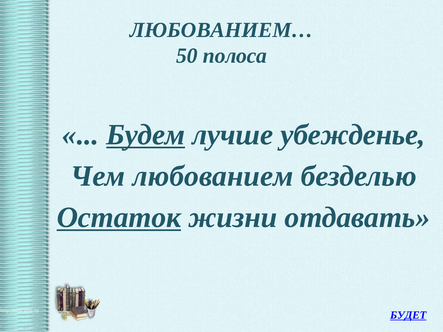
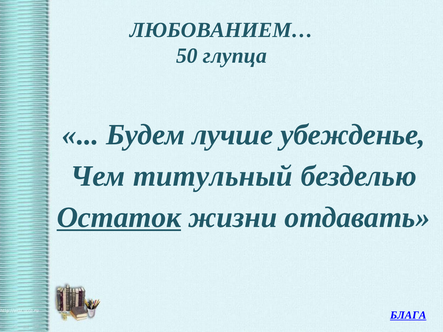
полоса: полоса -> глупца
Будем underline: present -> none
любованием: любованием -> титульный
БУДЕТ: БУДЕТ -> БЛАГА
